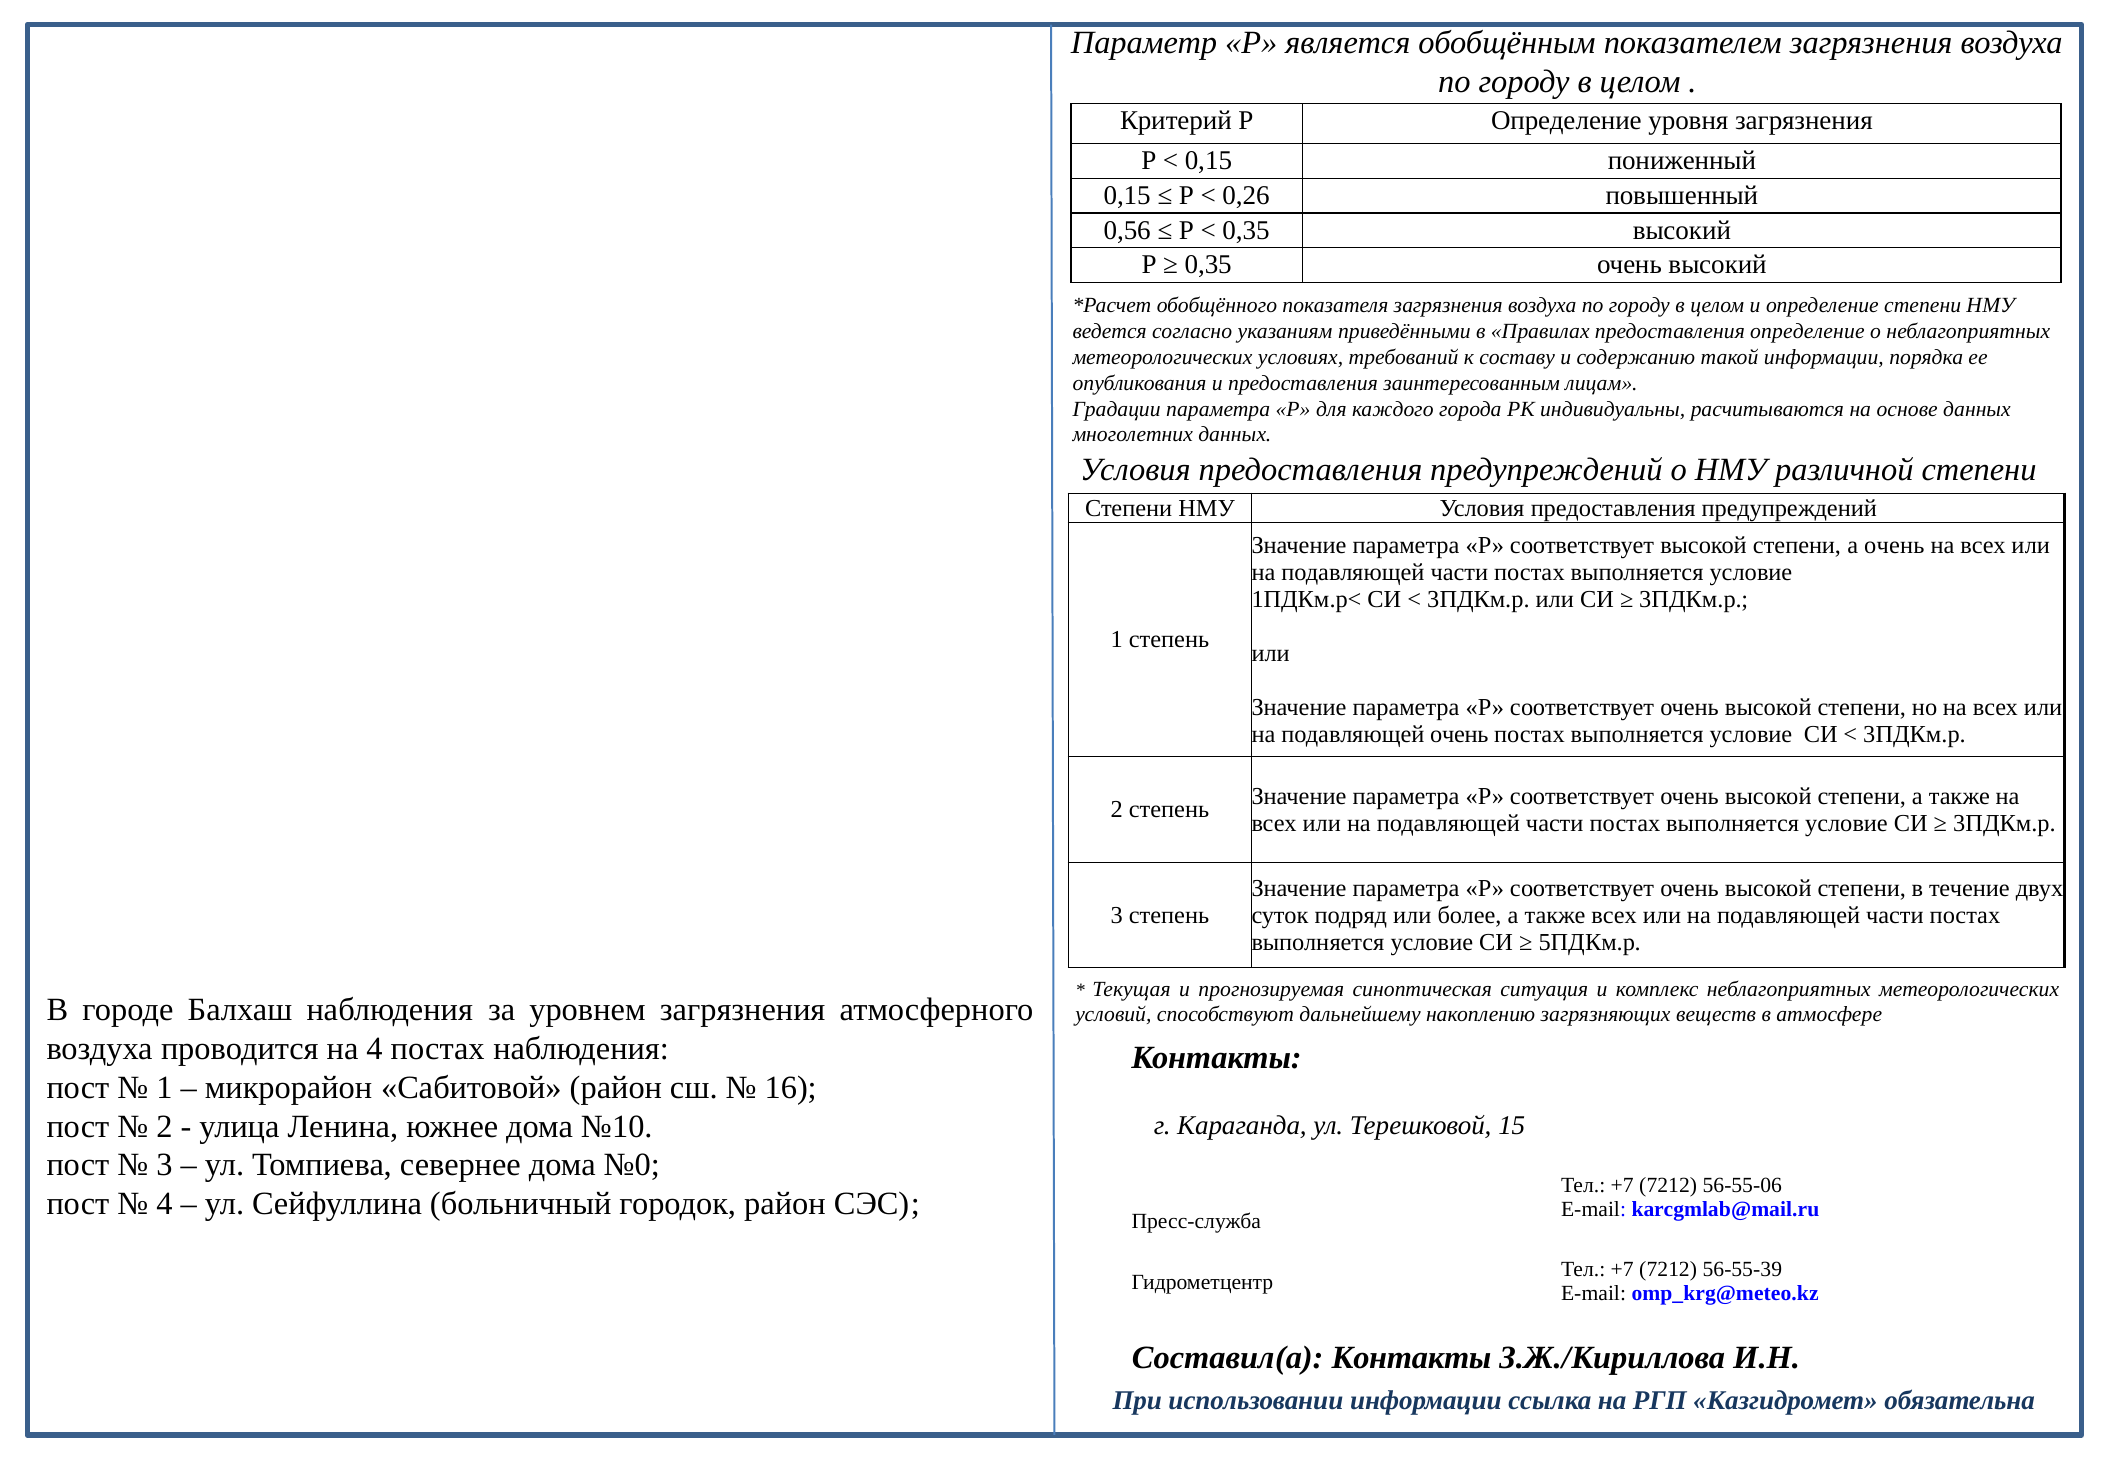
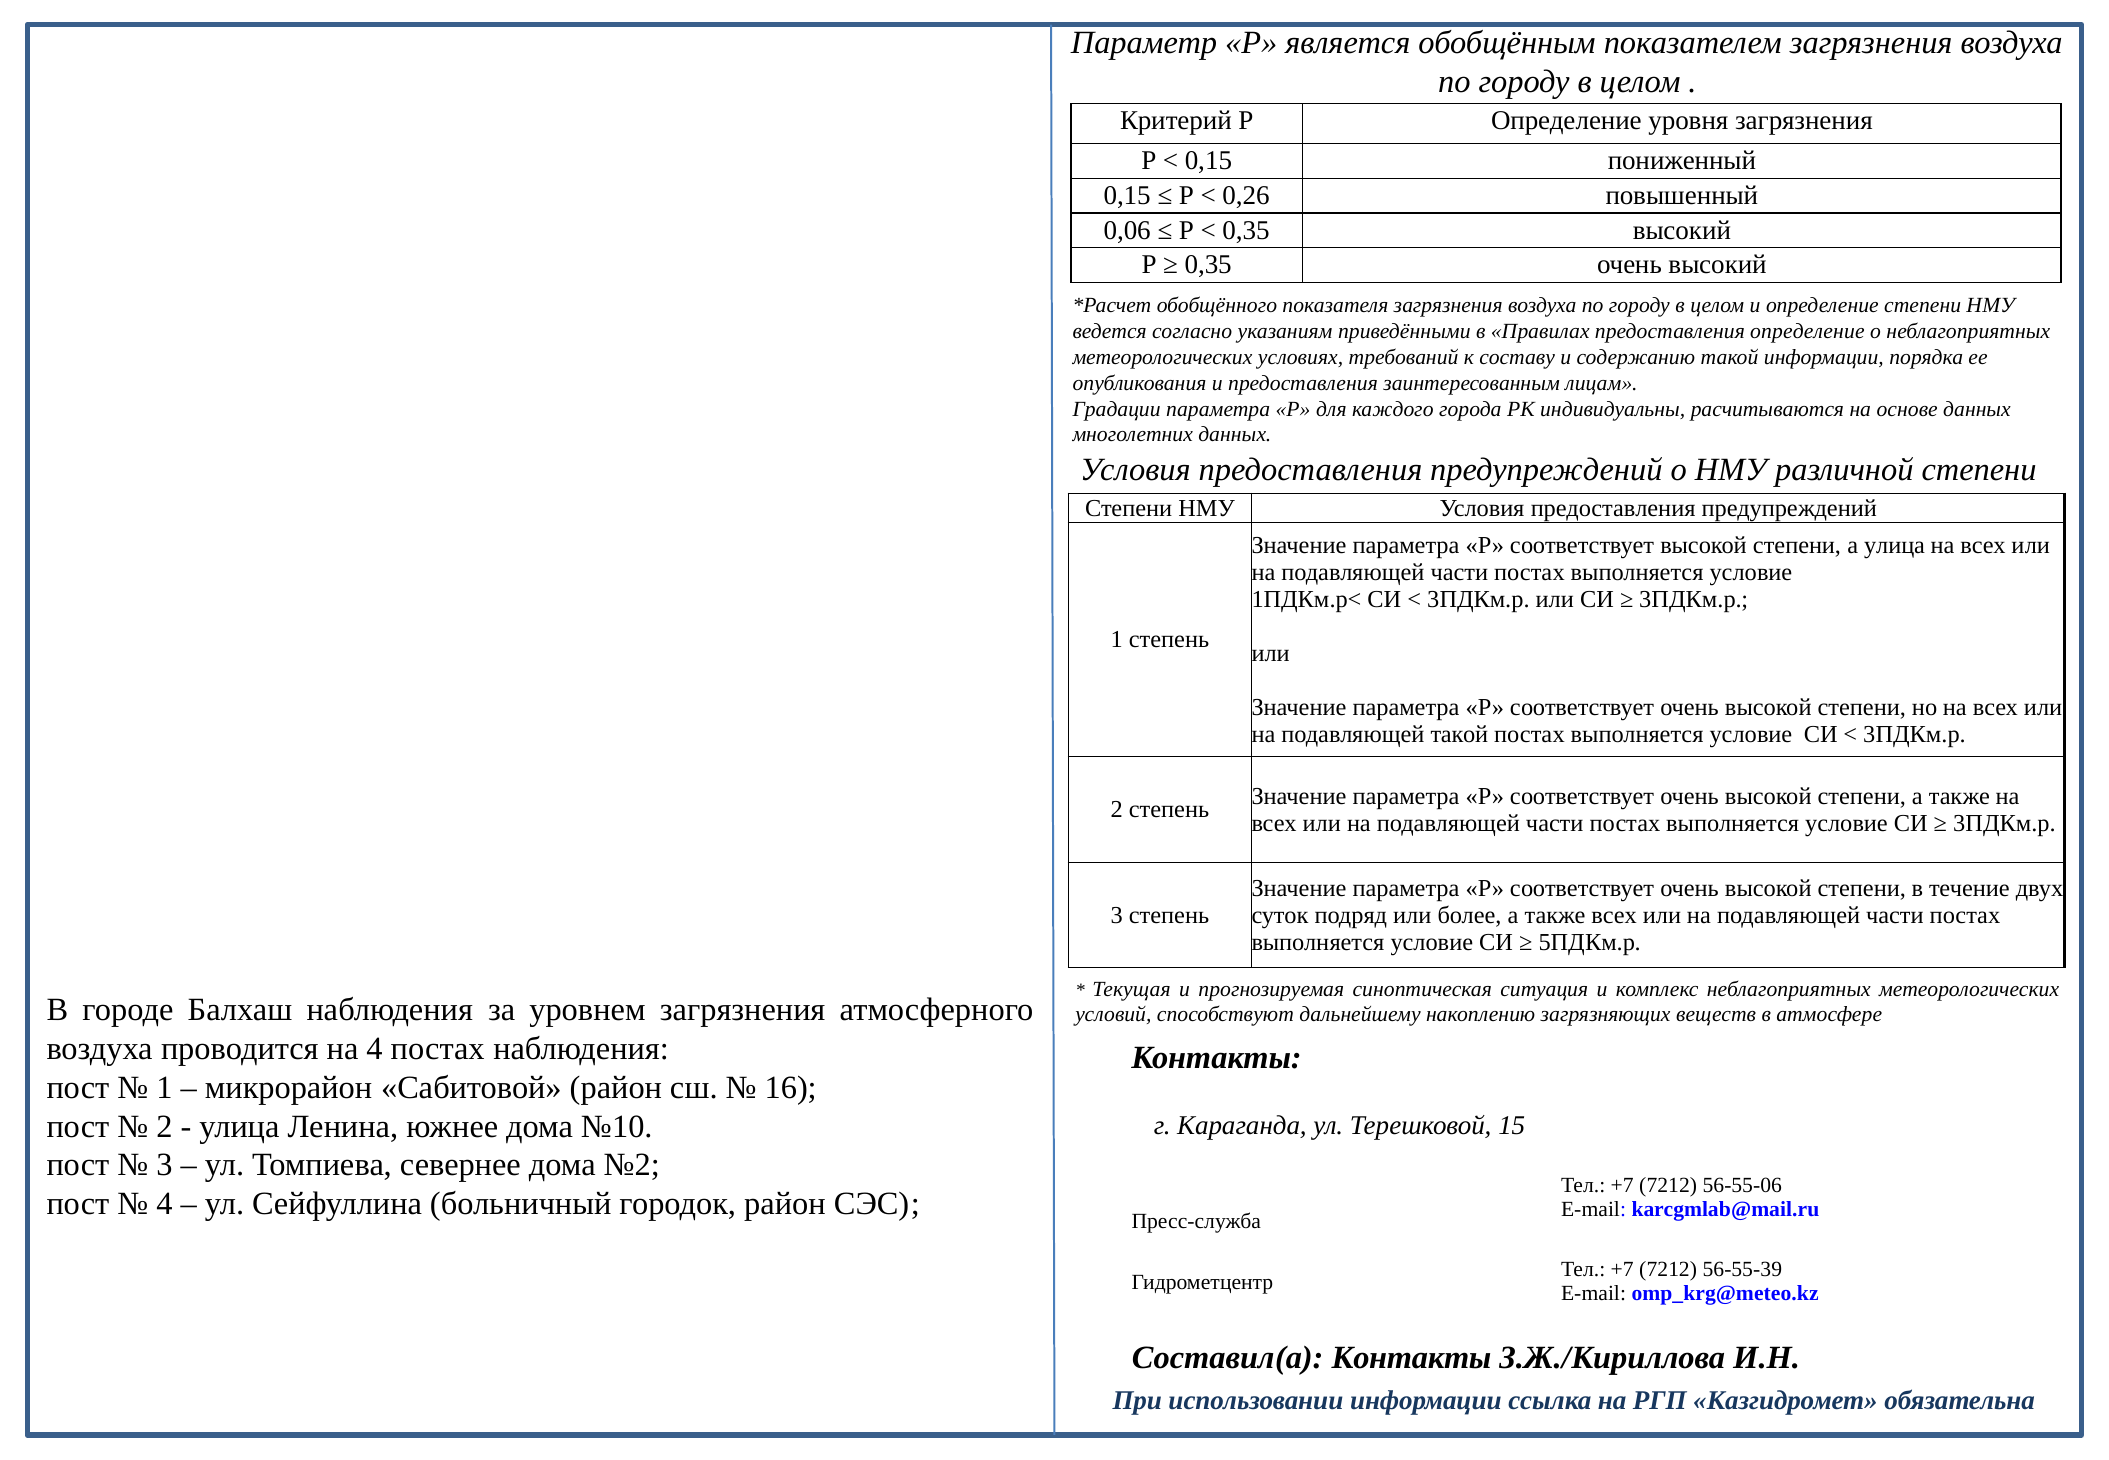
0,56: 0,56 -> 0,06
а очень: очень -> улица
подавляющей очень: очень -> такой
№0: №0 -> №2
